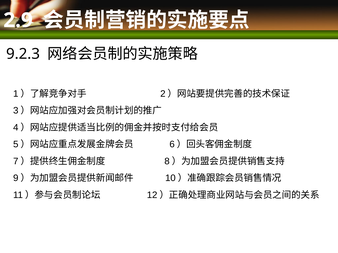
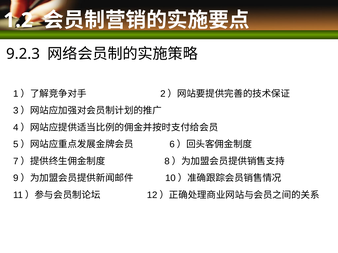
2.9: 2.9 -> 1.2
